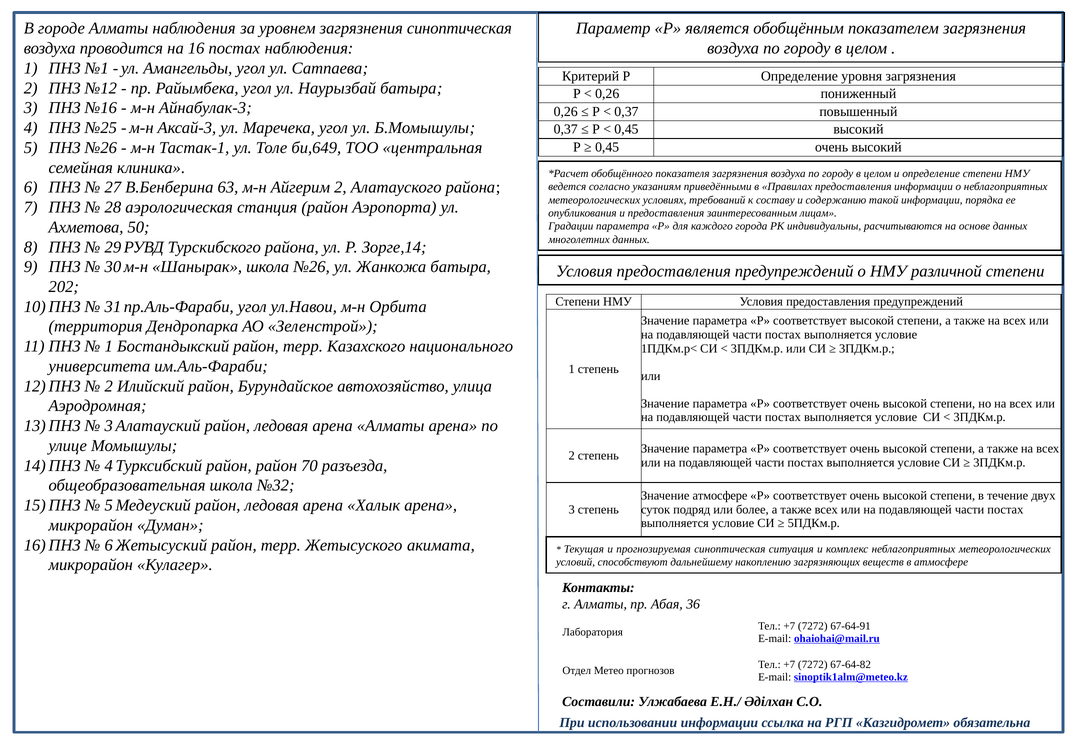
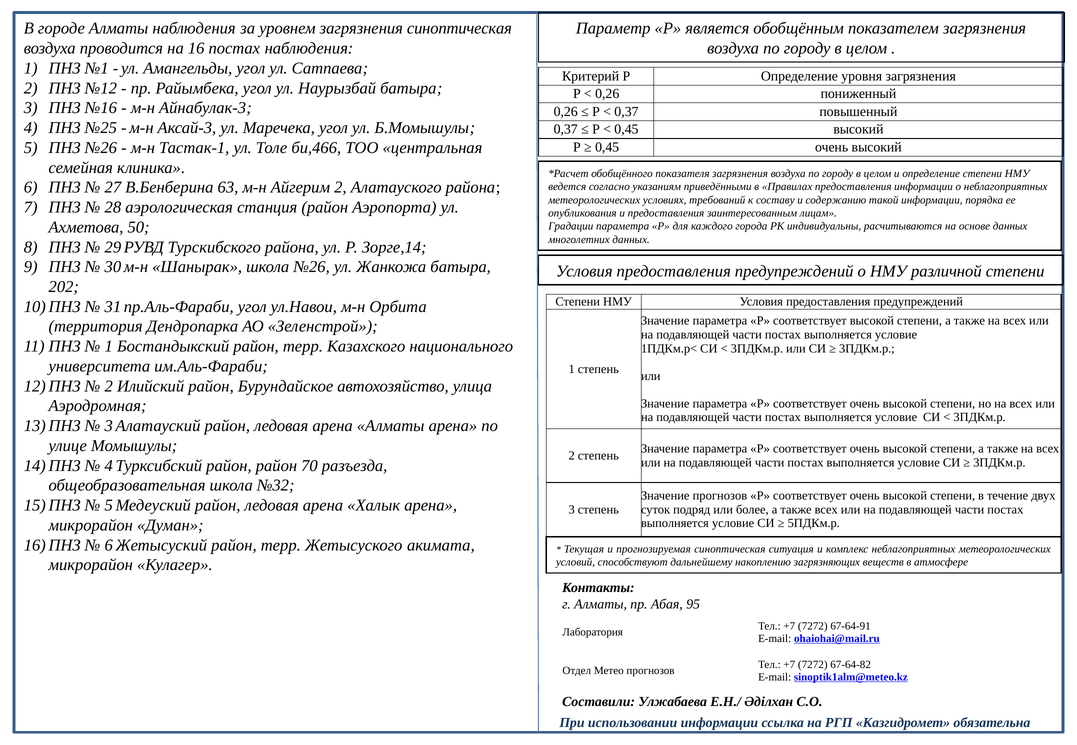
би,649: би,649 -> би,466
Значение атмосфере: атмосфере -> прогнозов
36: 36 -> 95
